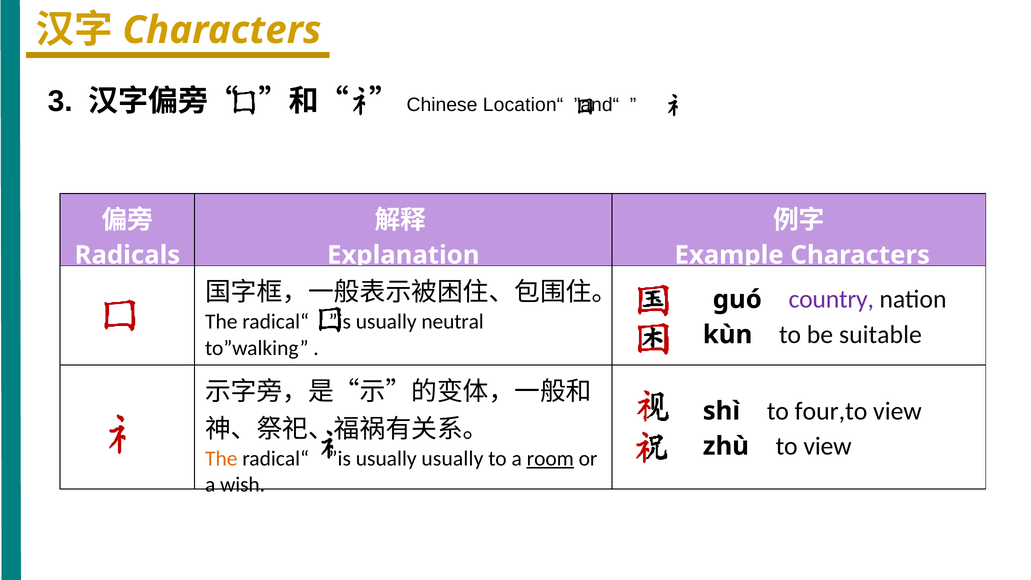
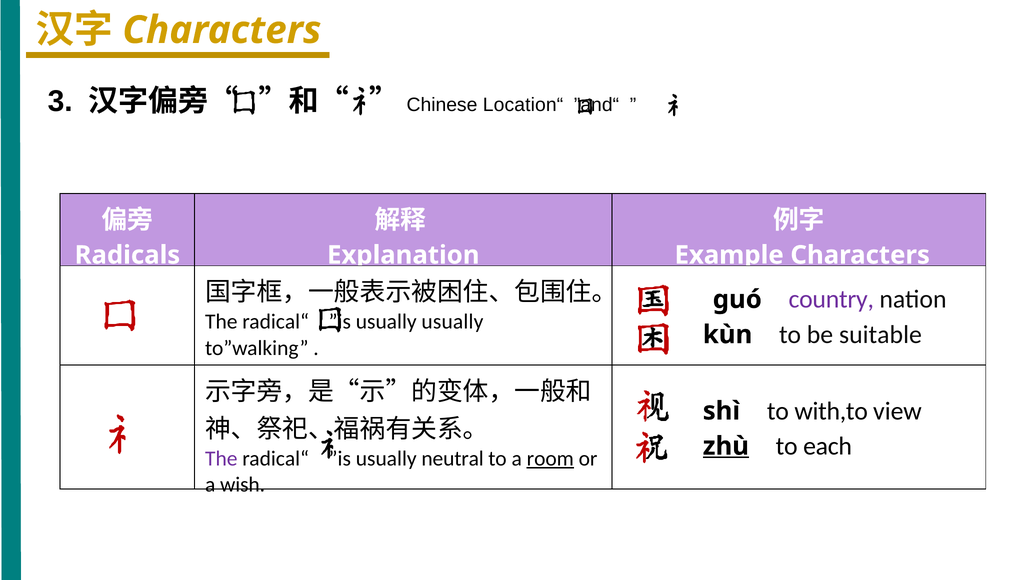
usually neutral: neutral -> usually
four,to: four,to -> with,to
zhù underline: none -> present
to view: view -> each
The at (221, 458) colour: orange -> purple
usually usually: usually -> neutral
